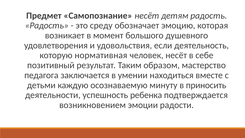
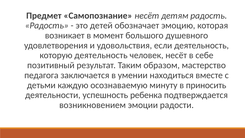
среду: среду -> детей
которую нормативная: нормативная -> деятельность
